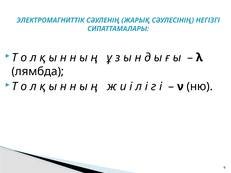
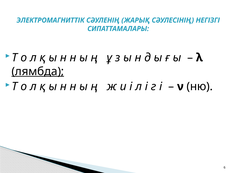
лямбда underline: none -> present
